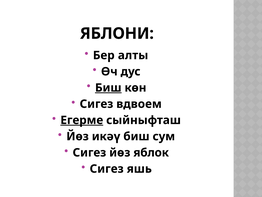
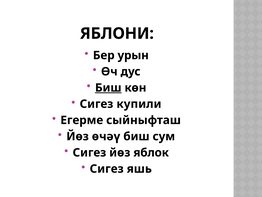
алты: алты -> урын
вдвоем: вдвоем -> купили
Егерме underline: present -> none
икәү: икәү -> өчәү
